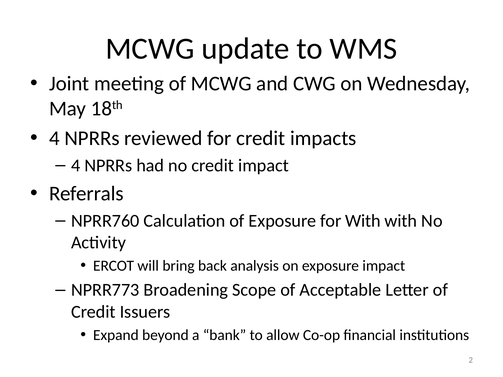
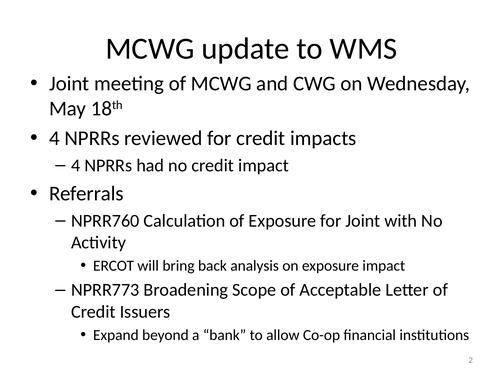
for With: With -> Joint
